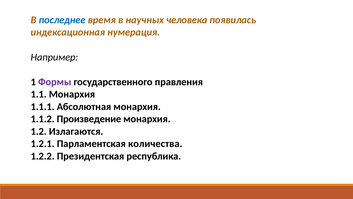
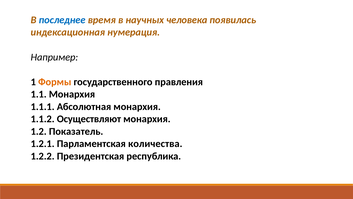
Формы colour: purple -> orange
Произведение: Произведение -> Осуществляют
Излагаются: Излагаются -> Показатель
